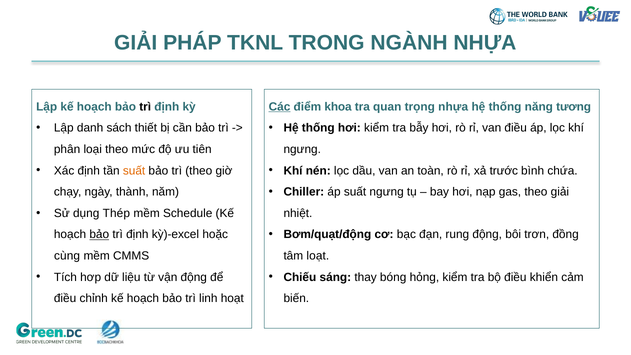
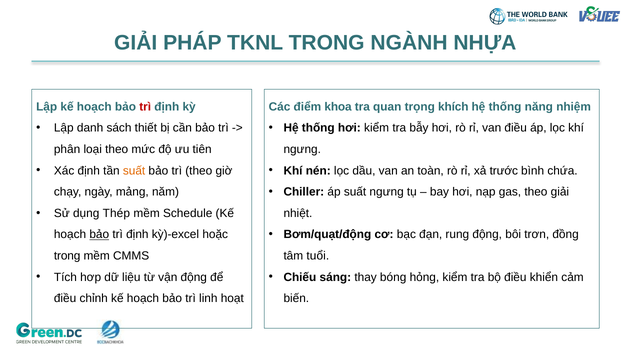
trì at (145, 107) colour: black -> red
Các underline: present -> none
trọng nhựa: nhựa -> khích
tương: tương -> nhiệm
thành: thành -> mảng
cùng at (67, 256): cùng -> trong
loạt: loạt -> tuổi
